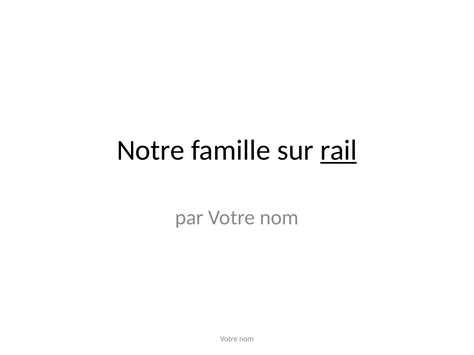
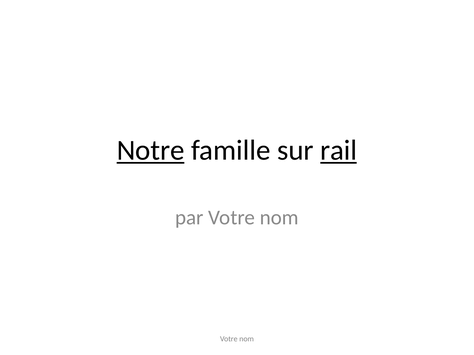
Notre underline: none -> present
